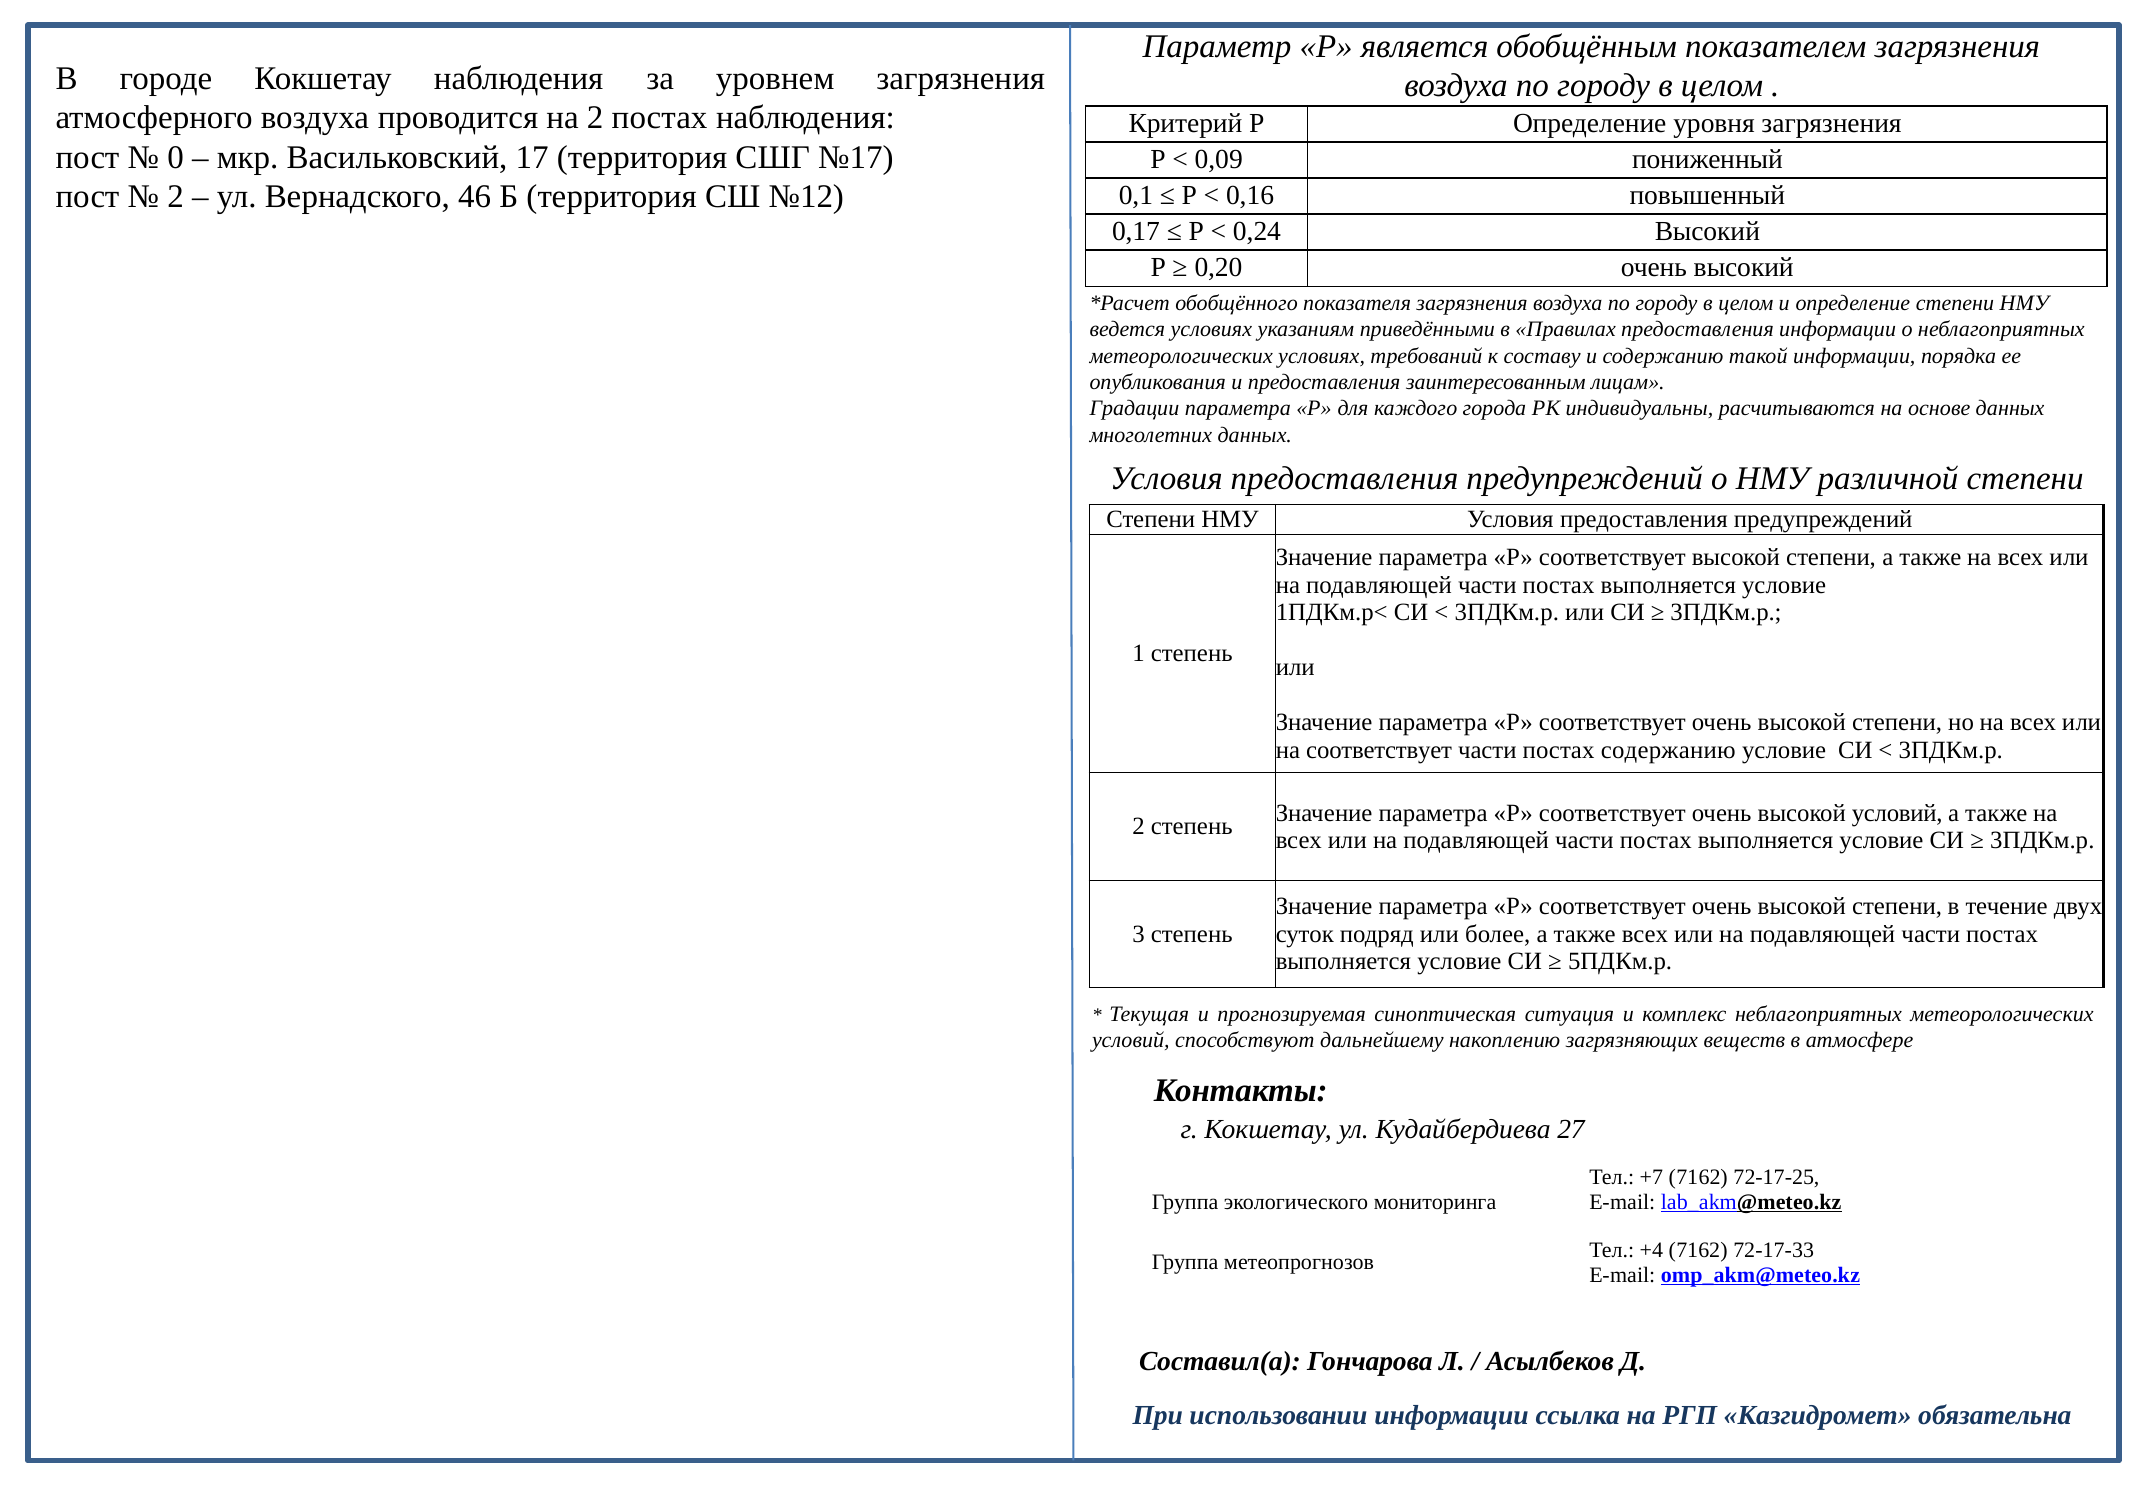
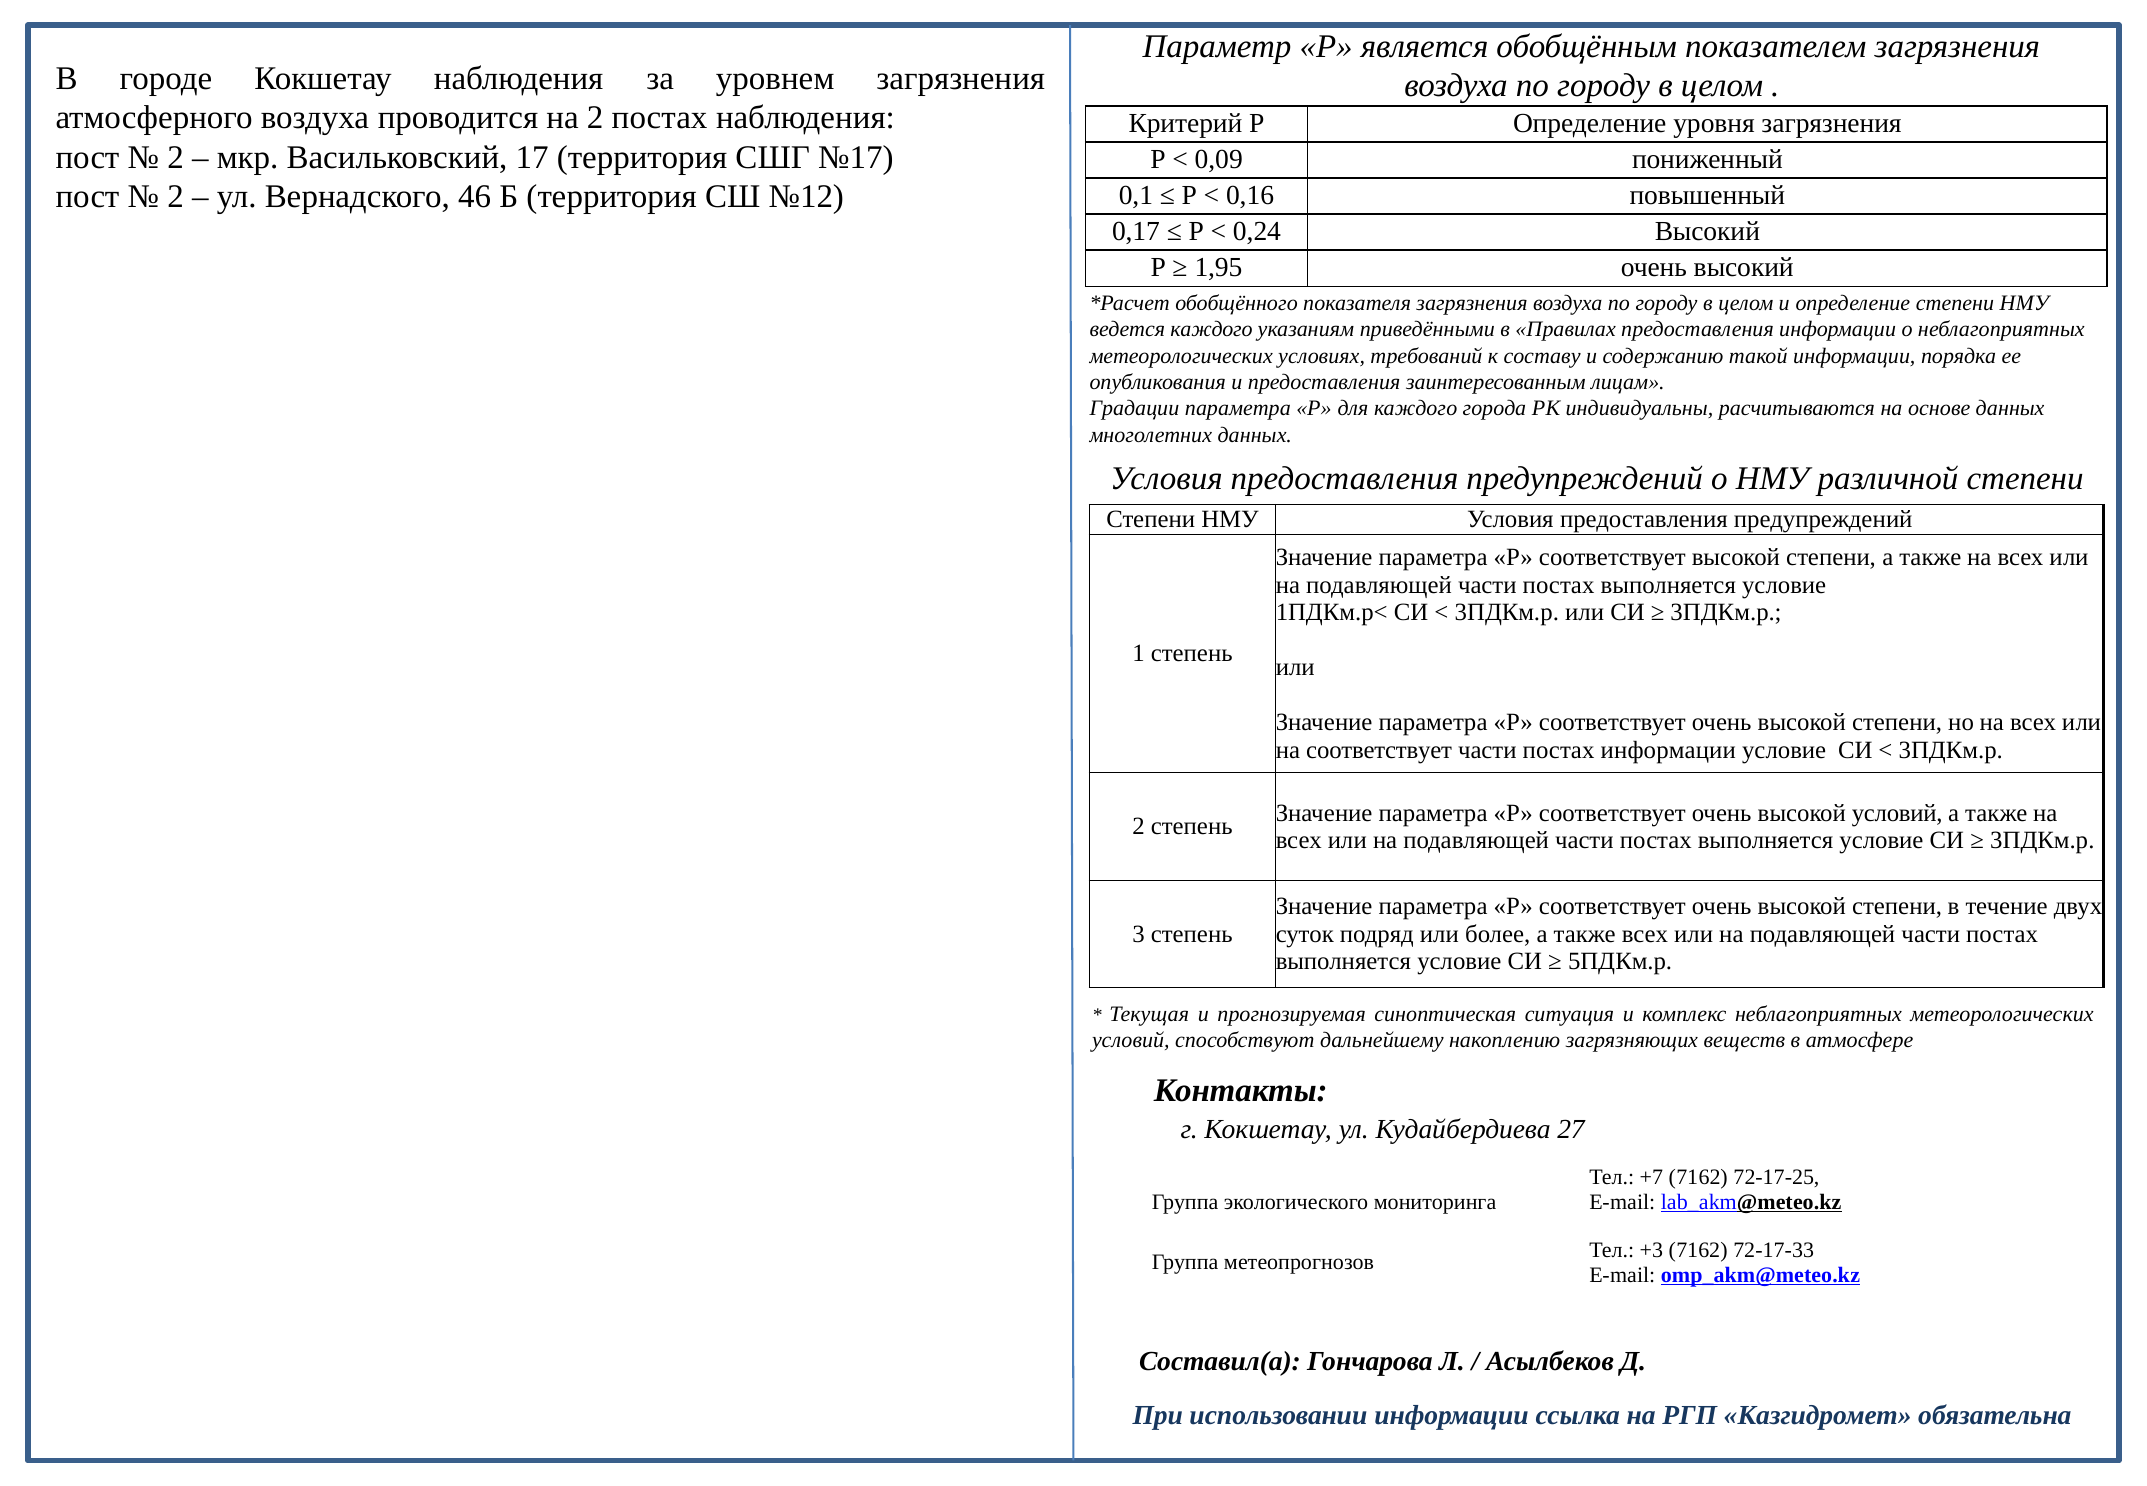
0 at (176, 157): 0 -> 2
0,20: 0,20 -> 1,95
ведется условиях: условиях -> каждого
постах содержанию: содержанию -> информации
+4: +4 -> +3
